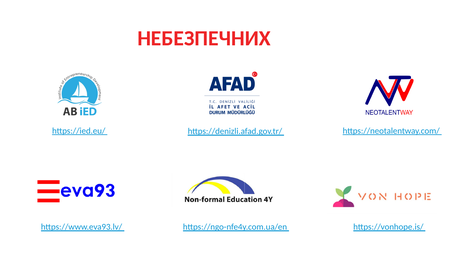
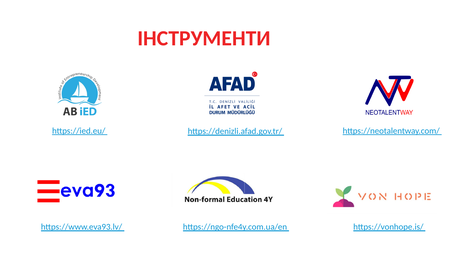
НЕБЕЗПЕЧНИХ: НЕБЕЗПЕЧНИХ -> ІНСТРУМЕНТИ
